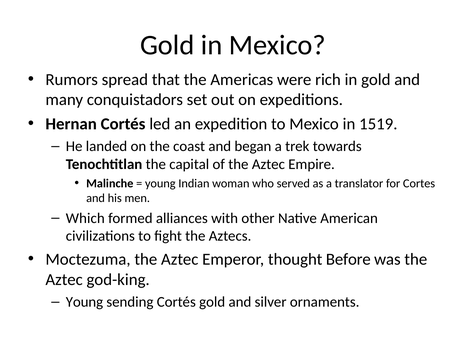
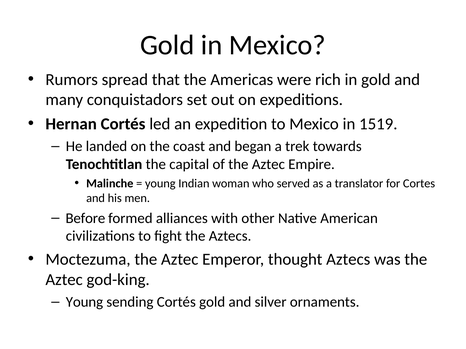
Which: Which -> Before
thought Before: Before -> Aztecs
